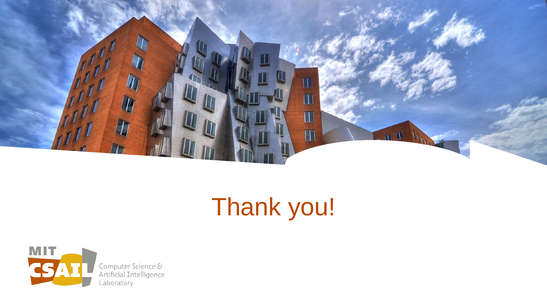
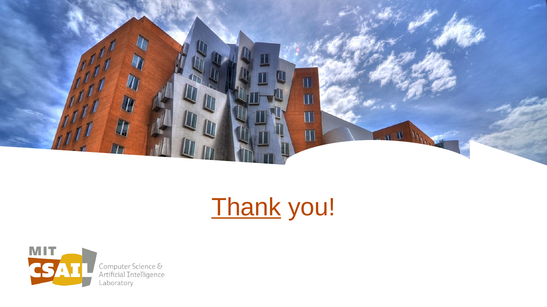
Thank underline: none -> present
